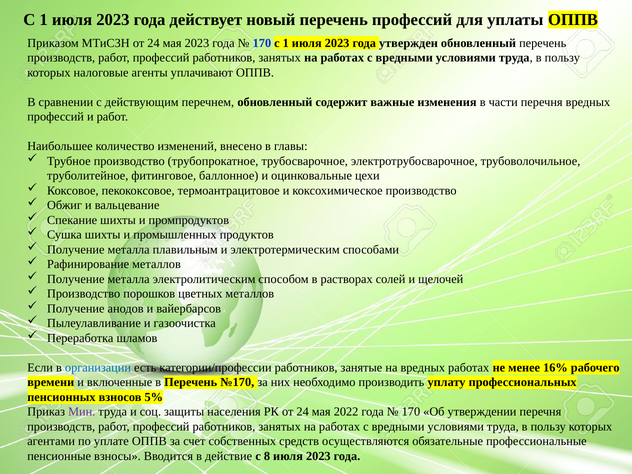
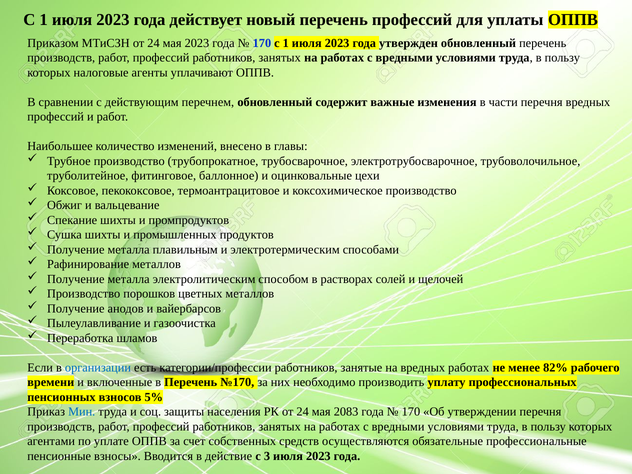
16%: 16% -> 82%
Мин colour: purple -> blue
2022: 2022 -> 2083
8: 8 -> 3
